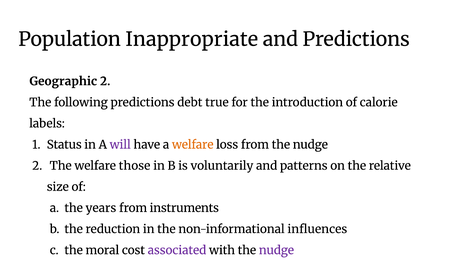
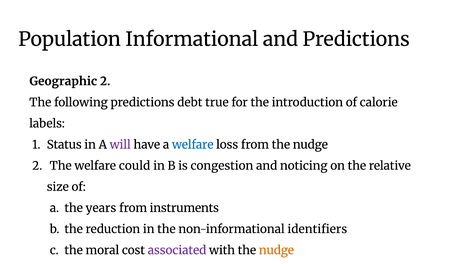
Inappropriate: Inappropriate -> Informational
welfare at (193, 145) colour: orange -> blue
those: those -> could
voluntarily: voluntarily -> congestion
patterns: patterns -> noticing
influences: influences -> identifiers
nudge at (276, 250) colour: purple -> orange
